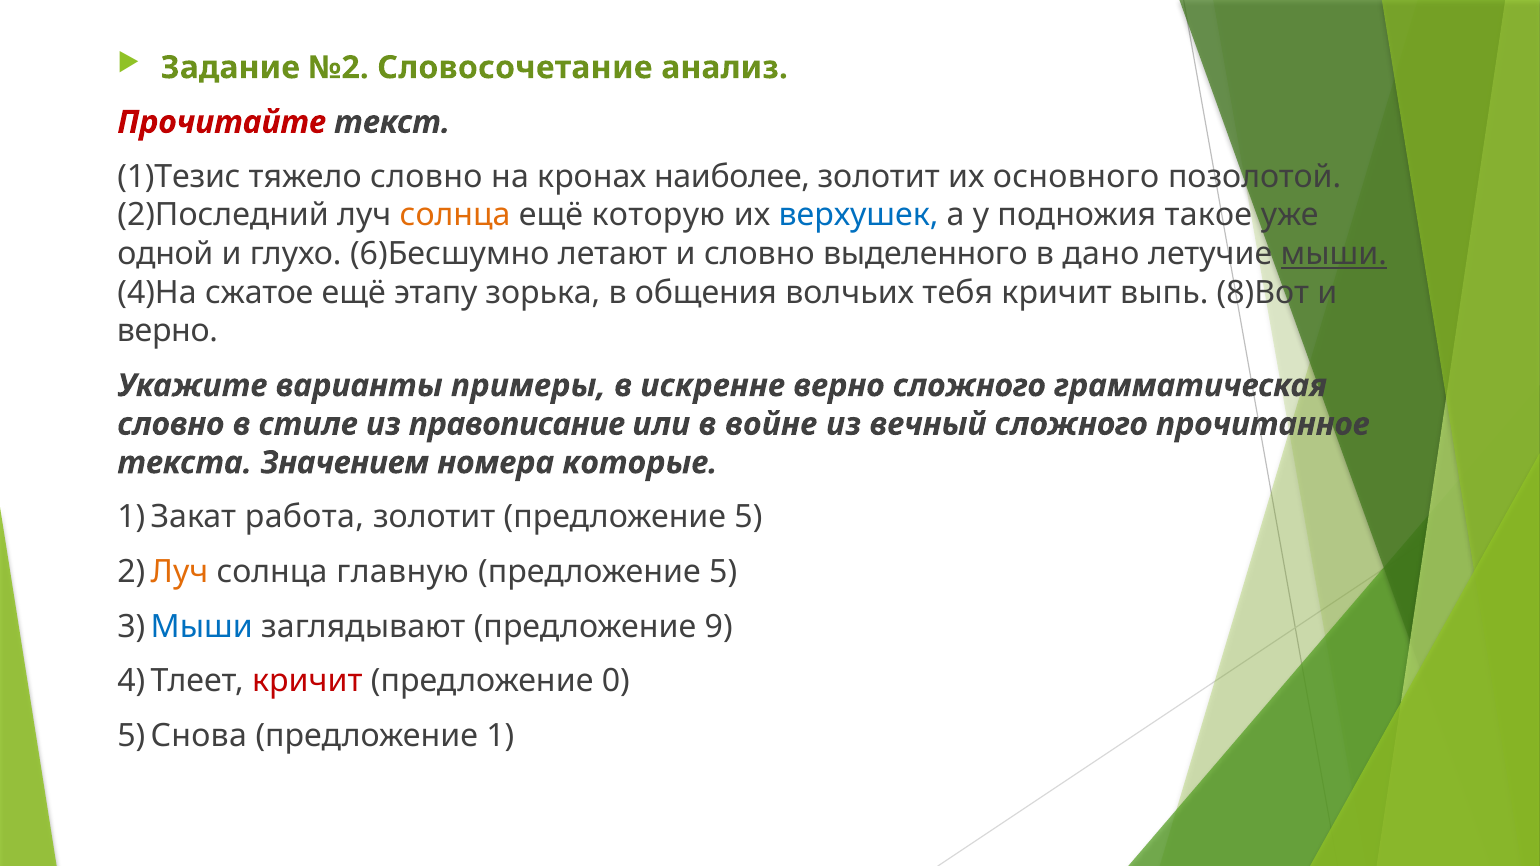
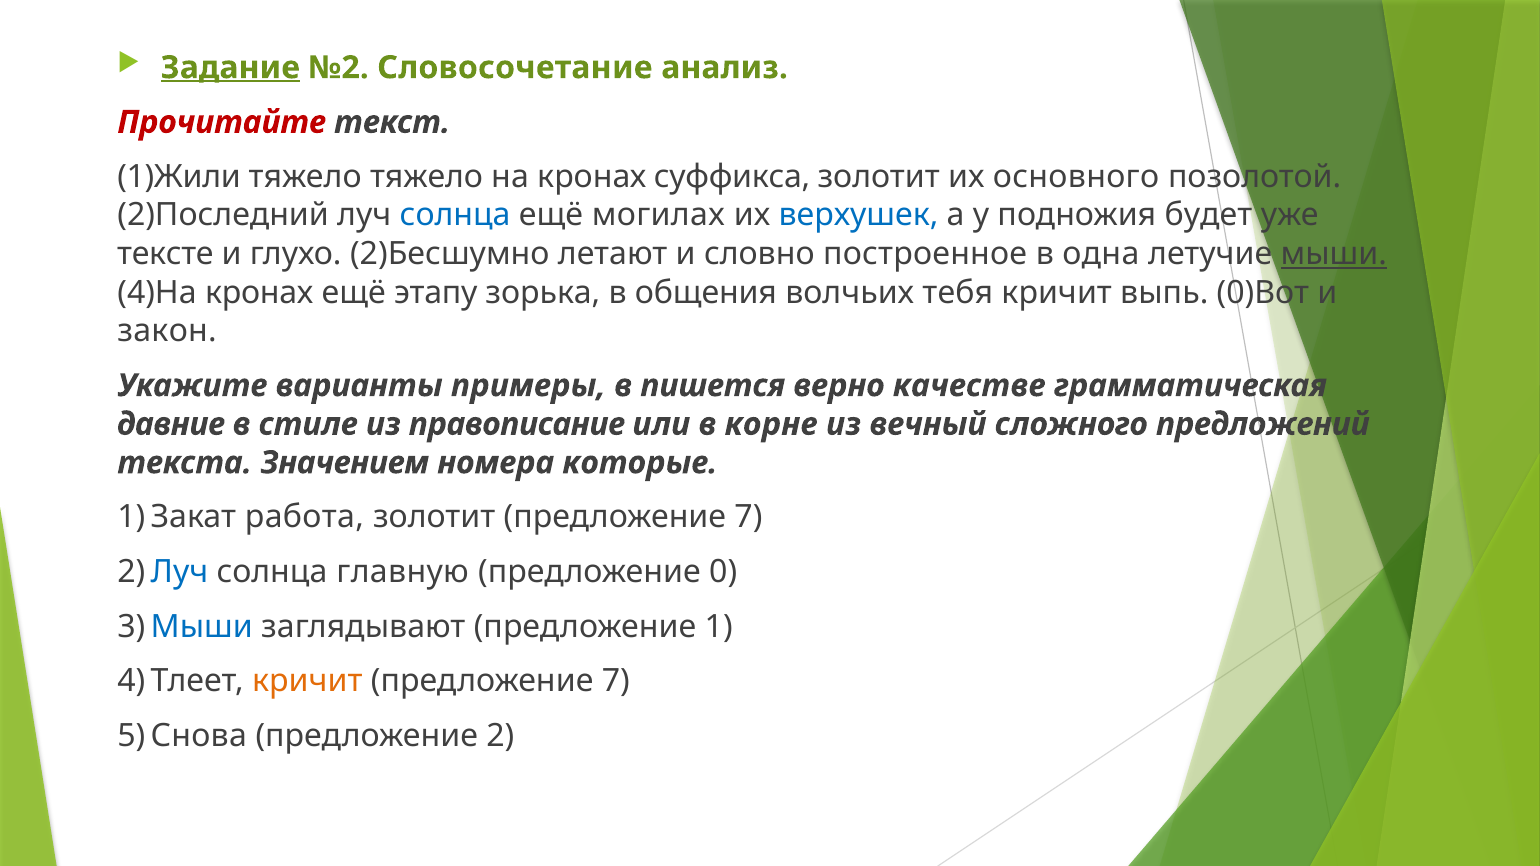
Задание underline: none -> present
1)Тезис: 1)Тезис -> 1)Жили
тяжело словно: словно -> тяжело
наиболее: наиболее -> суффикса
солнца at (455, 215) colour: orange -> blue
которую: которую -> могилах
такое: такое -> будет
одной: одной -> тексте
6)Бесшумно: 6)Бесшумно -> 2)Бесшумно
выделенного: выделенного -> построенное
дано: дано -> одна
4)На сжатое: сжатое -> кронах
8)Вот: 8)Вот -> 0)Вот
верно at (167, 331): верно -> закон
искренне: искренне -> пишется
верно сложного: сложного -> качестве
словно at (171, 424): словно -> давние
войне: войне -> корне
прочитанное: прочитанное -> предложений
золотит предложение 5: 5 -> 7
Луч at (179, 572) colour: orange -> blue
5 at (723, 572): 5 -> 0
предложение 9: 9 -> 1
кричит at (307, 681) colour: red -> orange
0 at (616, 681): 0 -> 7
предложение 1: 1 -> 2
